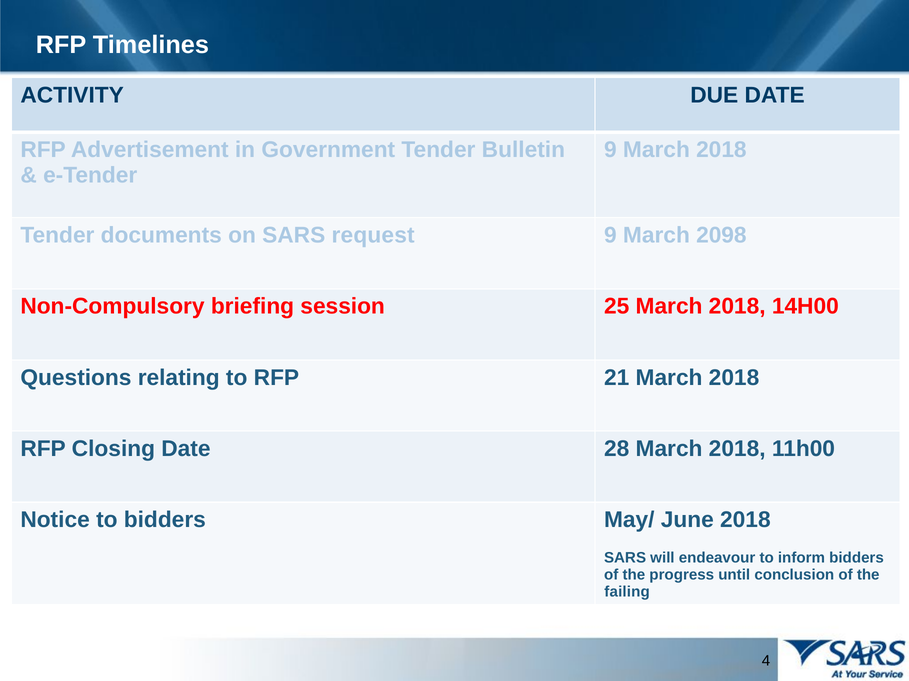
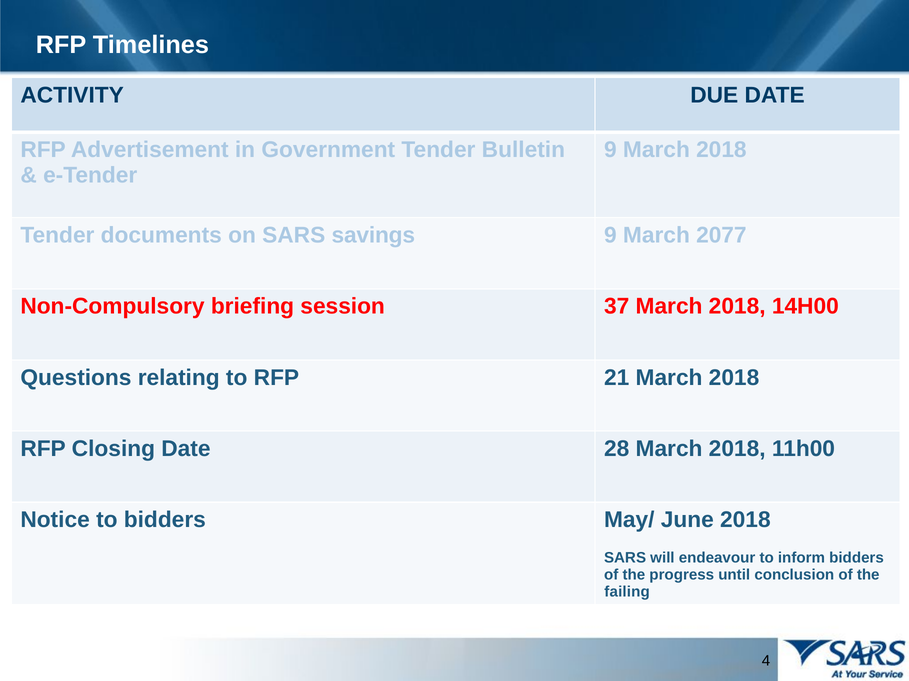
request: request -> savings
2098: 2098 -> 2077
25: 25 -> 37
